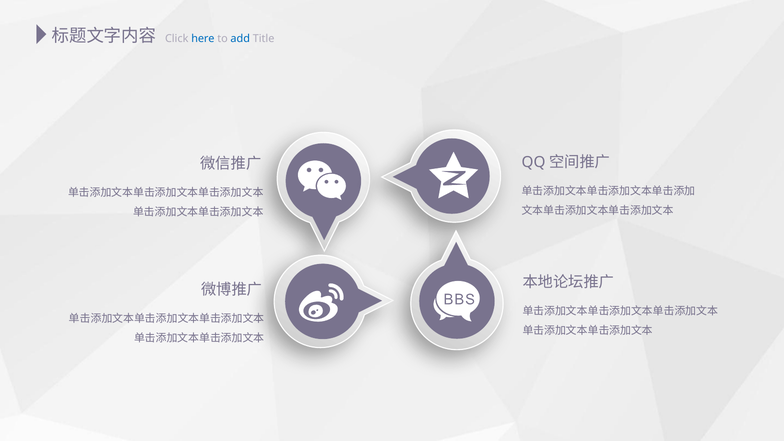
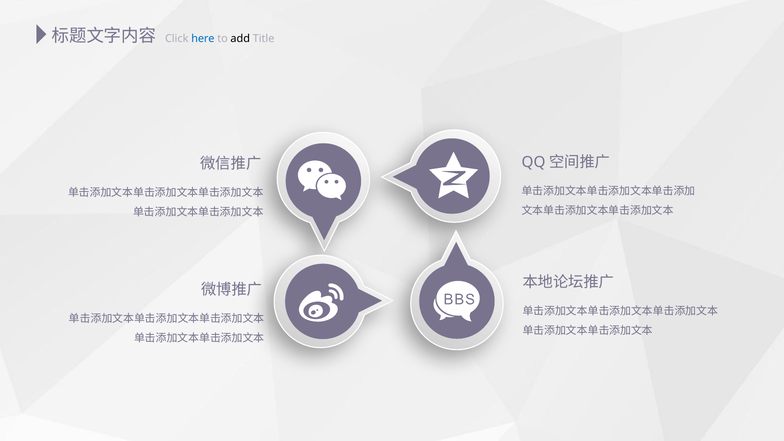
add colour: blue -> black
